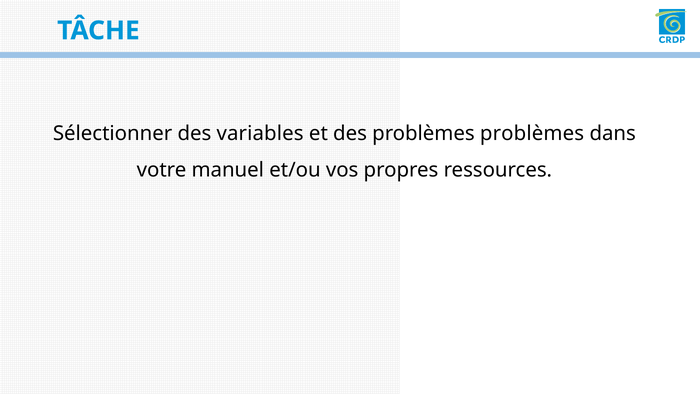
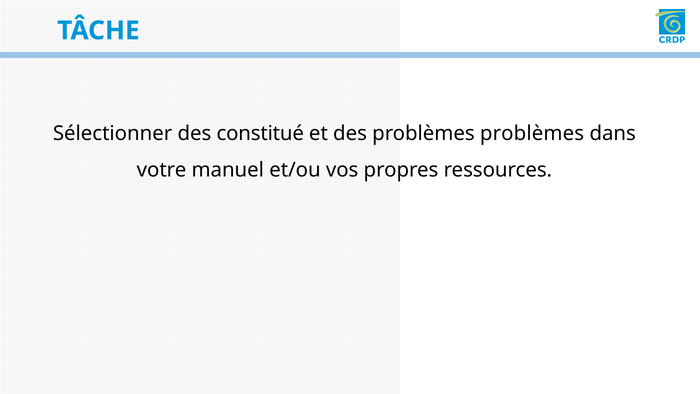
variables: variables -> constitué
